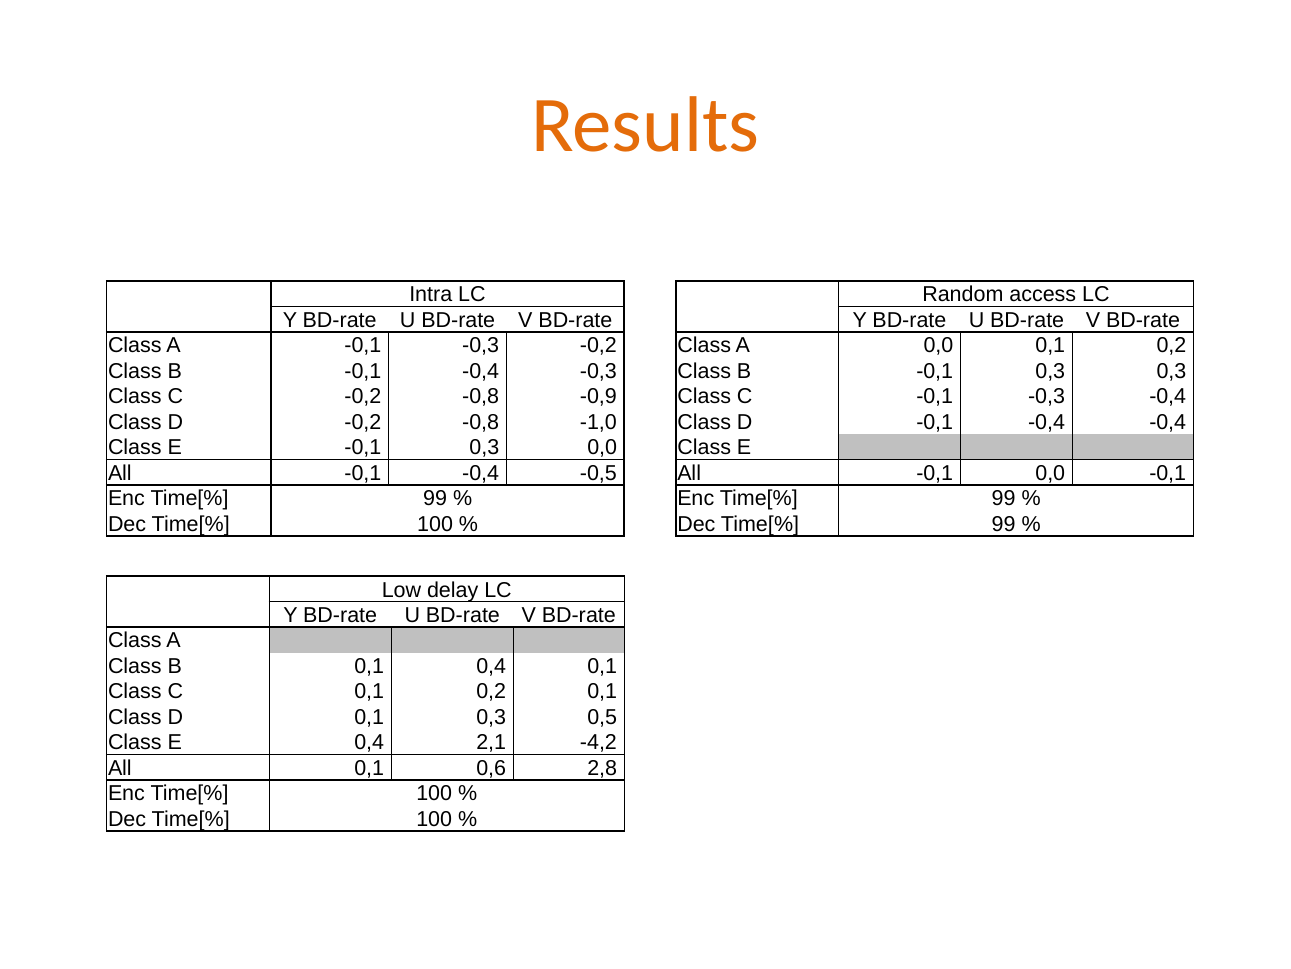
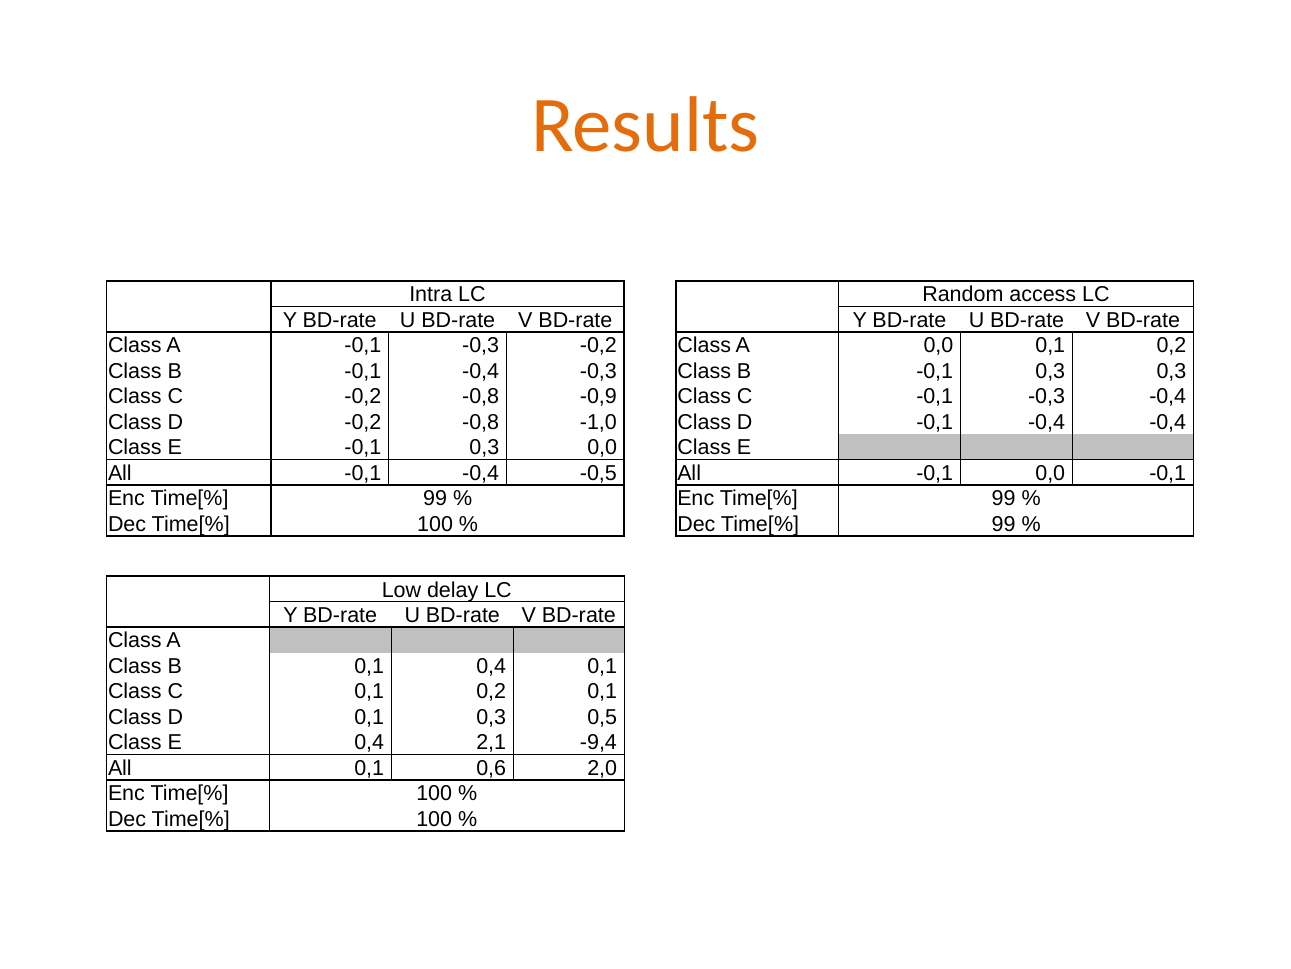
-4,2: -4,2 -> -9,4
2,8: 2,8 -> 2,0
